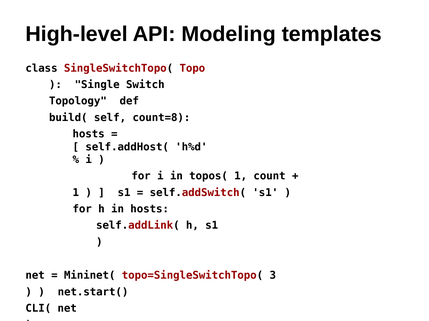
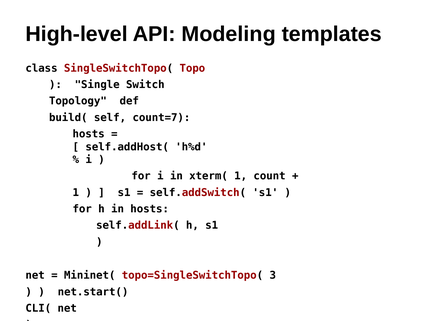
count=8: count=8 -> count=7
topos(: topos( -> xterm(
